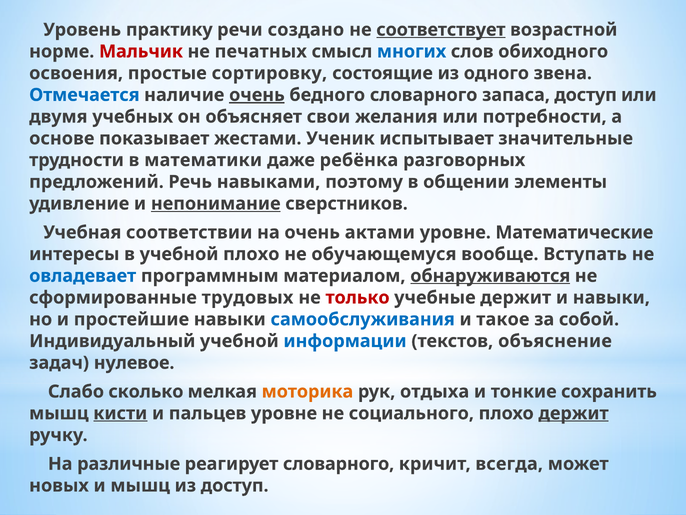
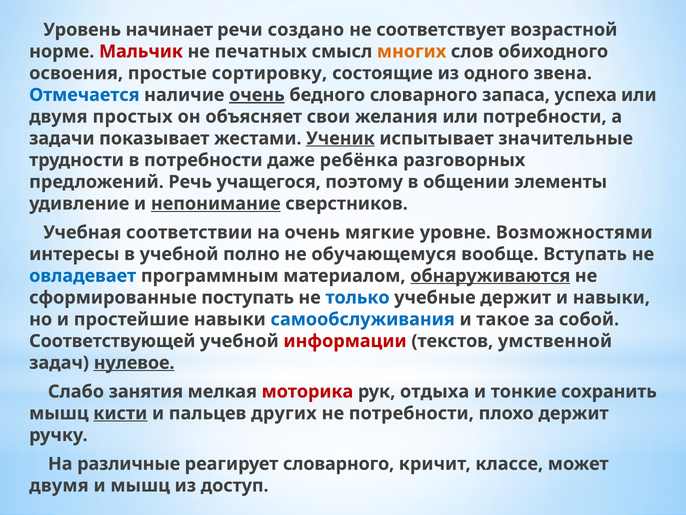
практику: практику -> начинает
соответствует underline: present -> none
многих colour: blue -> orange
запаса доступ: доступ -> успеха
учебных: учебных -> простых
основе: основе -> задачи
Ученик underline: none -> present
в математики: математики -> потребности
навыками: навыками -> учащегося
актами: актами -> мягкие
Математические: Математические -> Возможностями
учебной плохо: плохо -> полно
трудовых: трудовых -> поступать
только colour: red -> blue
Индивидуальный: Индивидуальный -> Соответствующей
информации colour: blue -> red
объяснение: объяснение -> умственной
нулевое underline: none -> present
сколько: сколько -> занятия
моторика colour: orange -> red
пальцев уровне: уровне -> других
не социального: социального -> потребности
держит at (574, 413) underline: present -> none
всегда: всегда -> классе
новых at (59, 485): новых -> двумя
